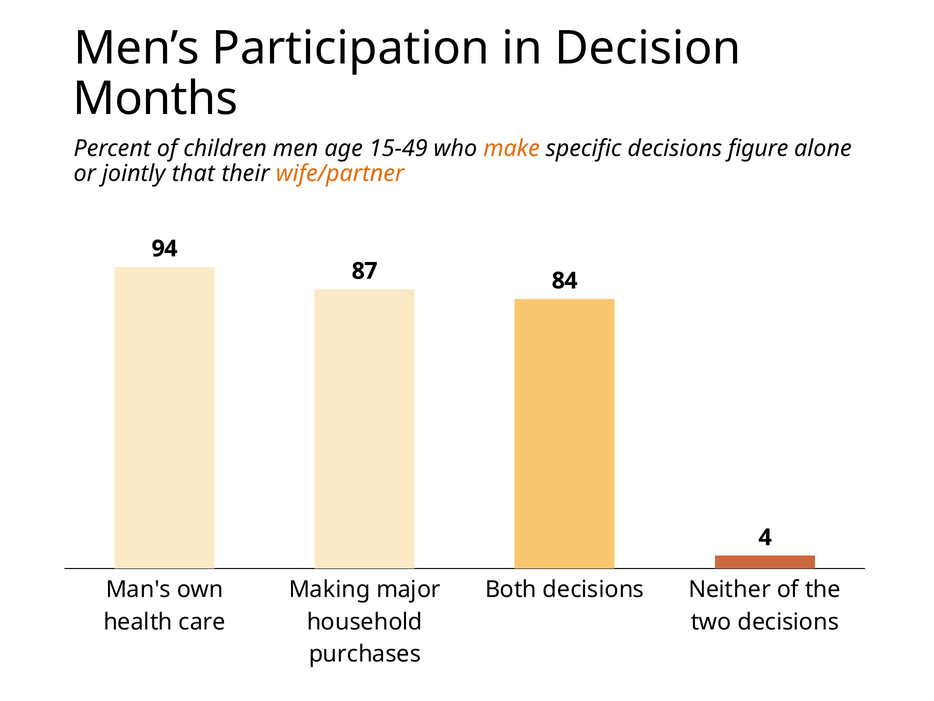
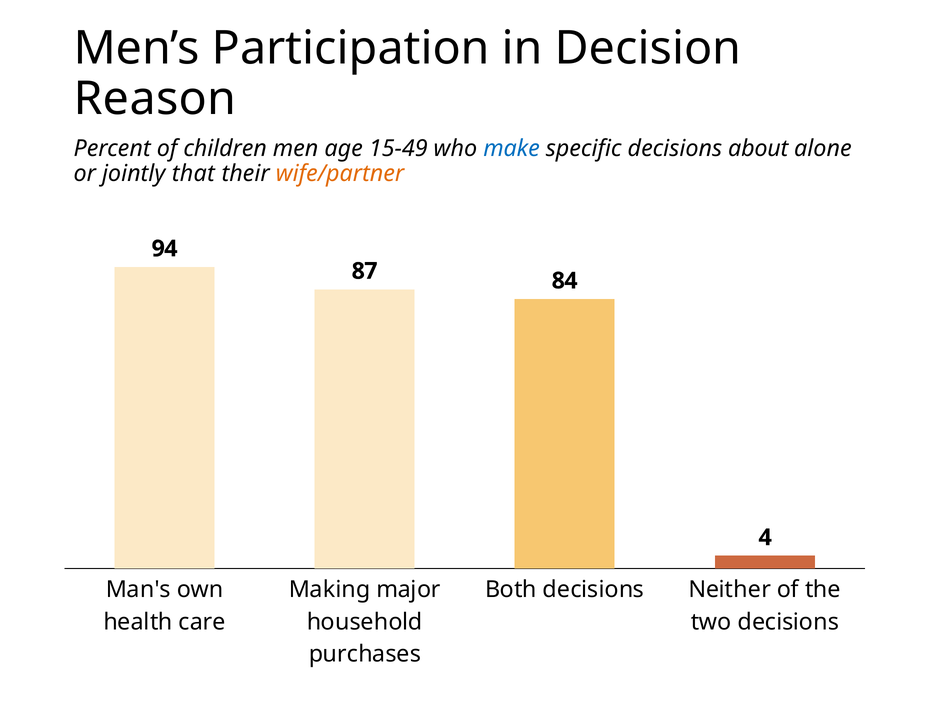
Months: Months -> Reason
make colour: orange -> blue
figure: figure -> about
